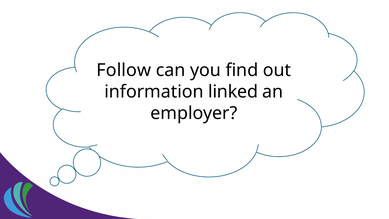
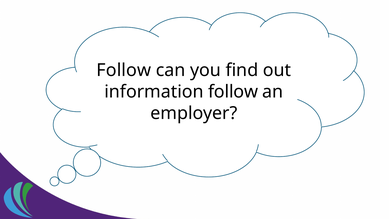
information linked: linked -> follow
